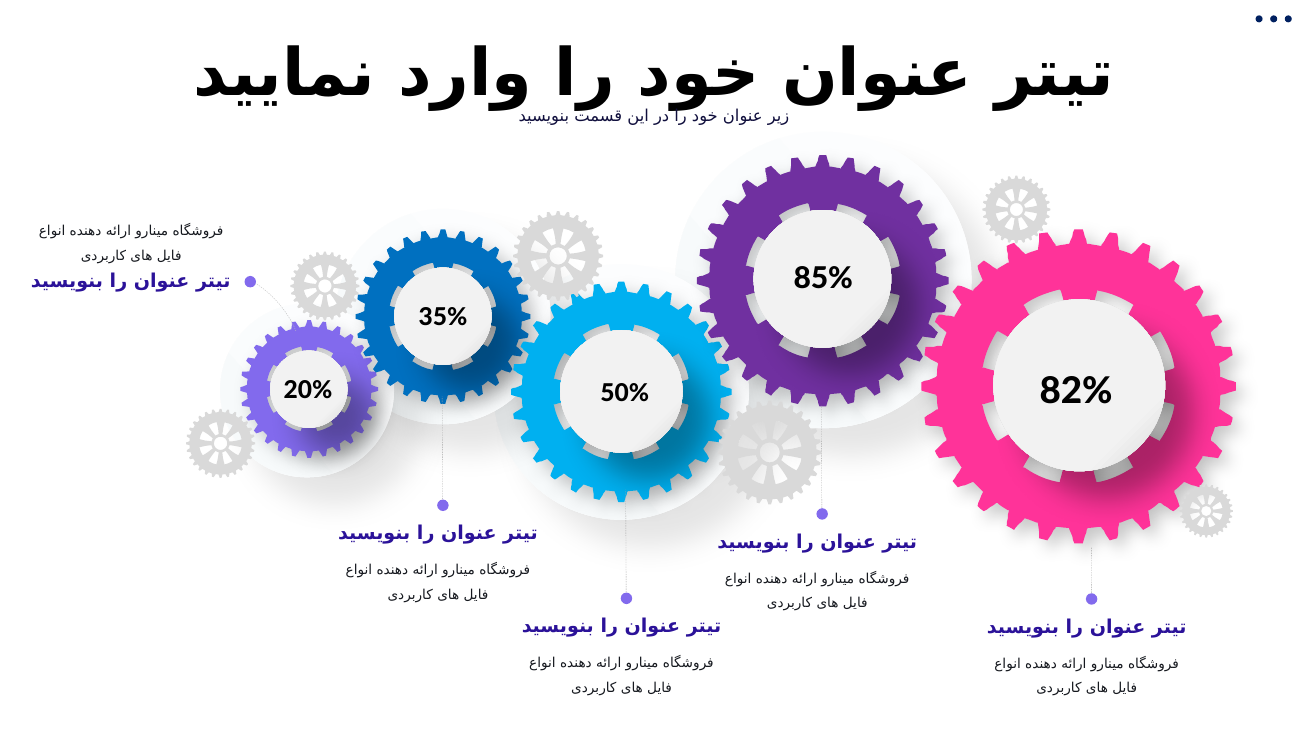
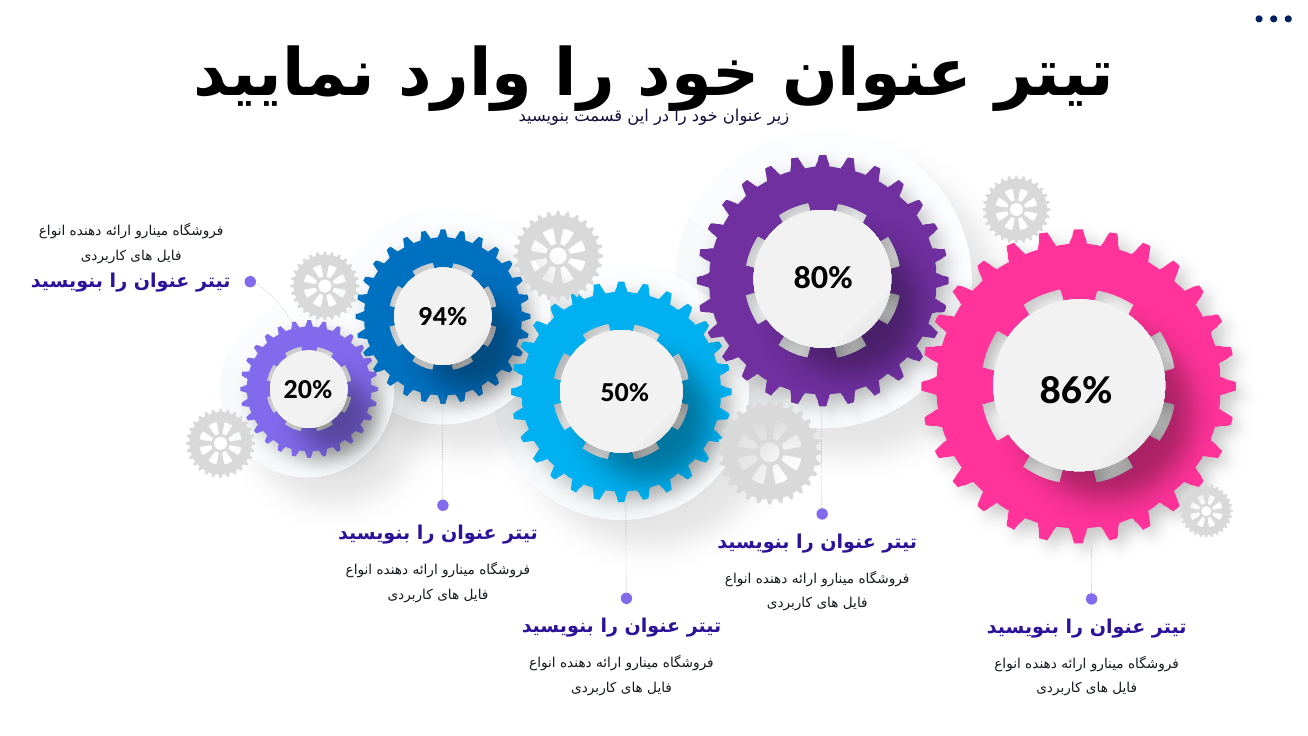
85%: 85% -> 80%
35%: 35% -> 94%
82%: 82% -> 86%
